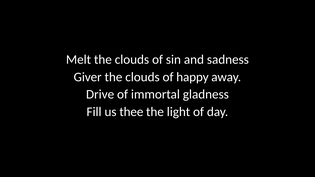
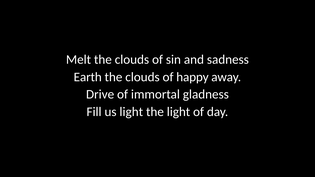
Giver: Giver -> Earth
us thee: thee -> light
